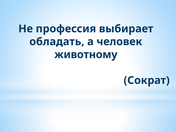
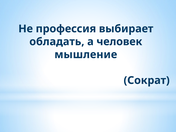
животному: животному -> мышление
